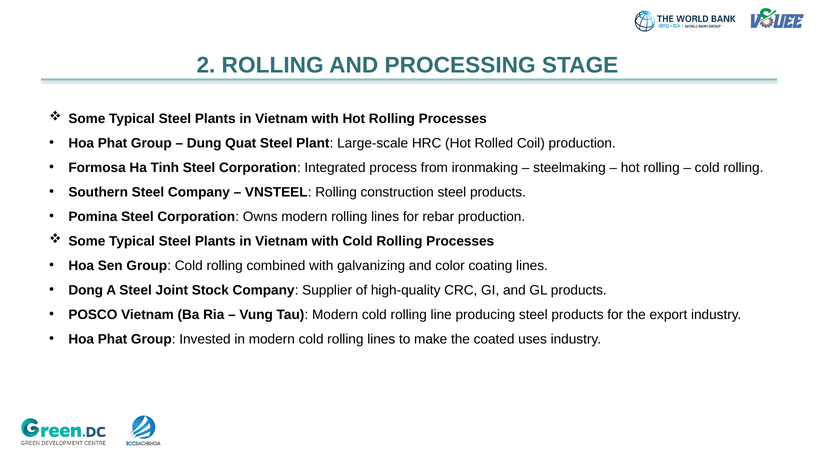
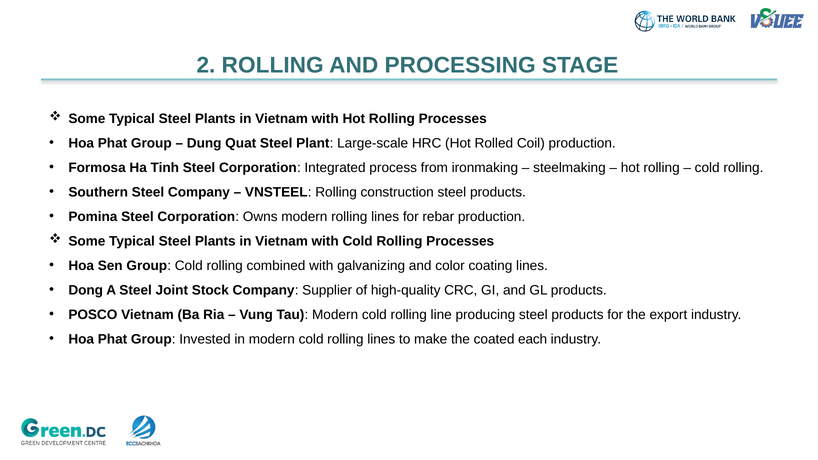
uses: uses -> each
